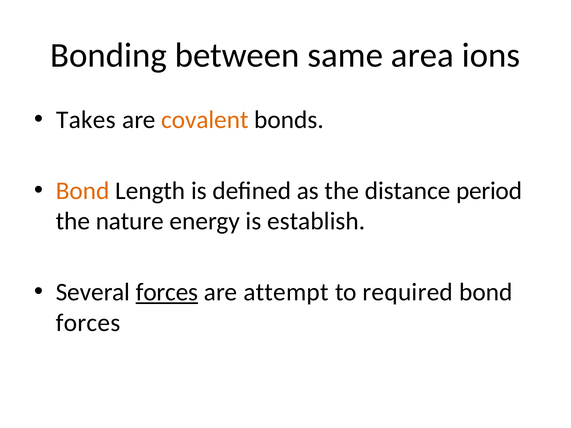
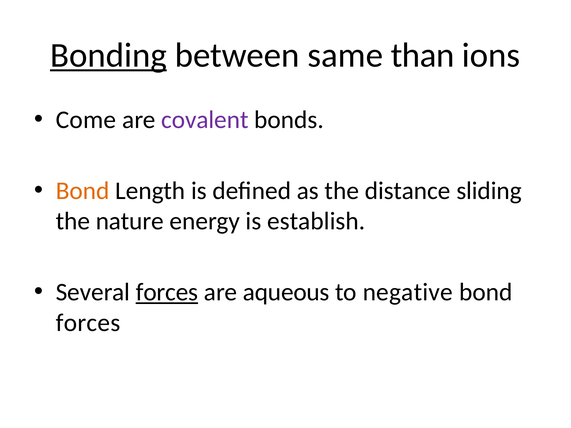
Bonding underline: none -> present
area: area -> than
Takes: Takes -> Come
covalent colour: orange -> purple
period: period -> sliding
attempt: attempt -> aqueous
required: required -> negative
